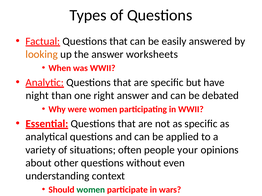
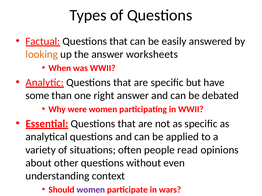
night: night -> some
your: your -> read
women at (91, 190) colour: green -> purple
